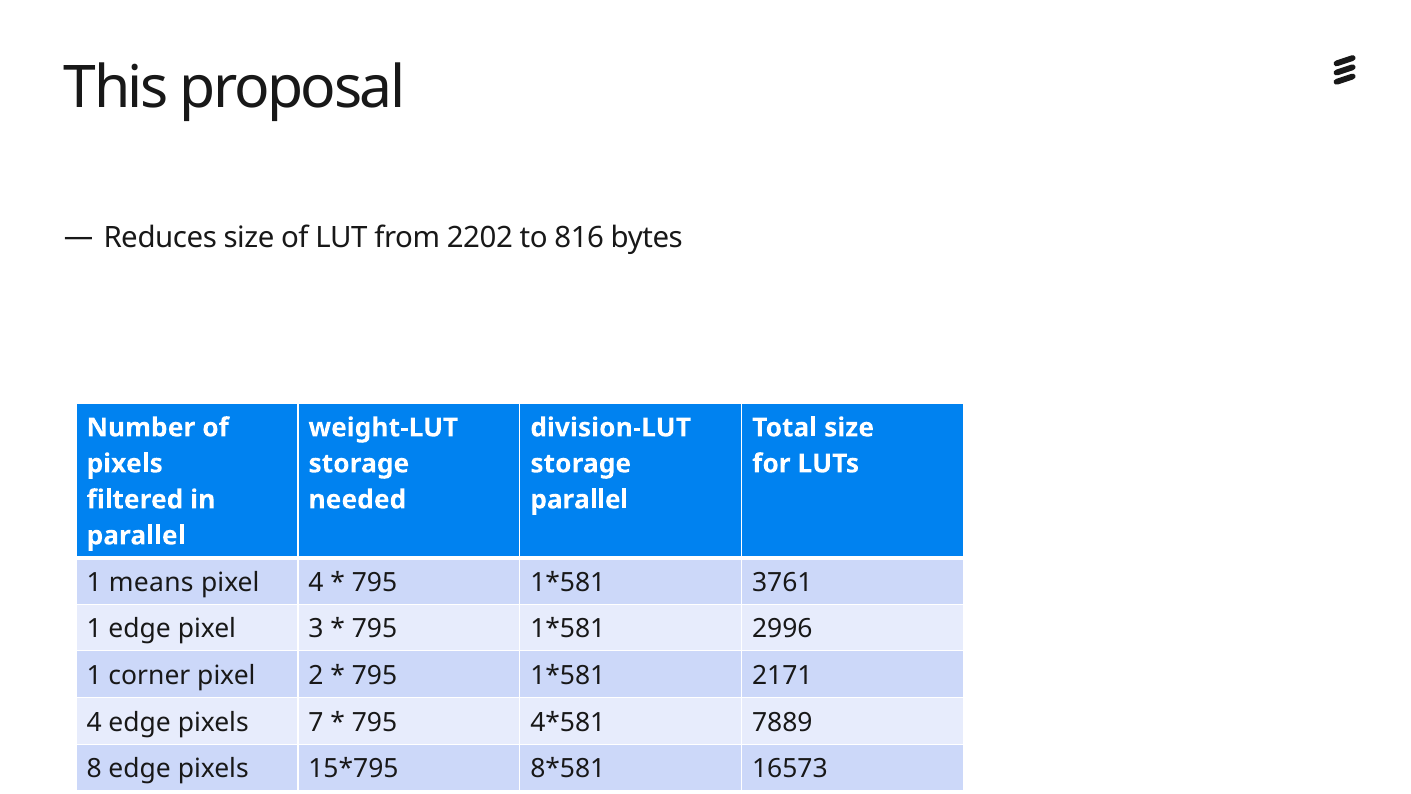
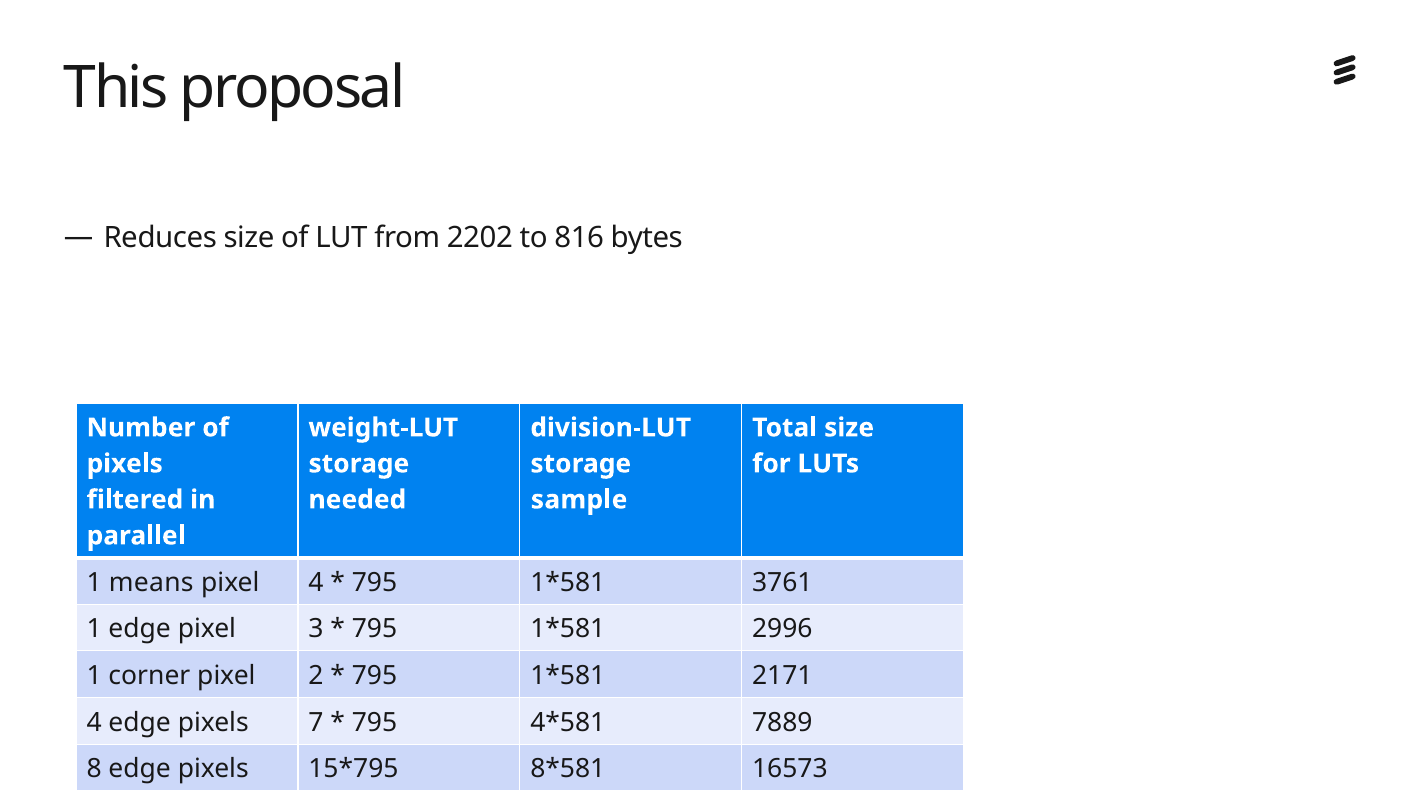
parallel at (579, 500): parallel -> sample
